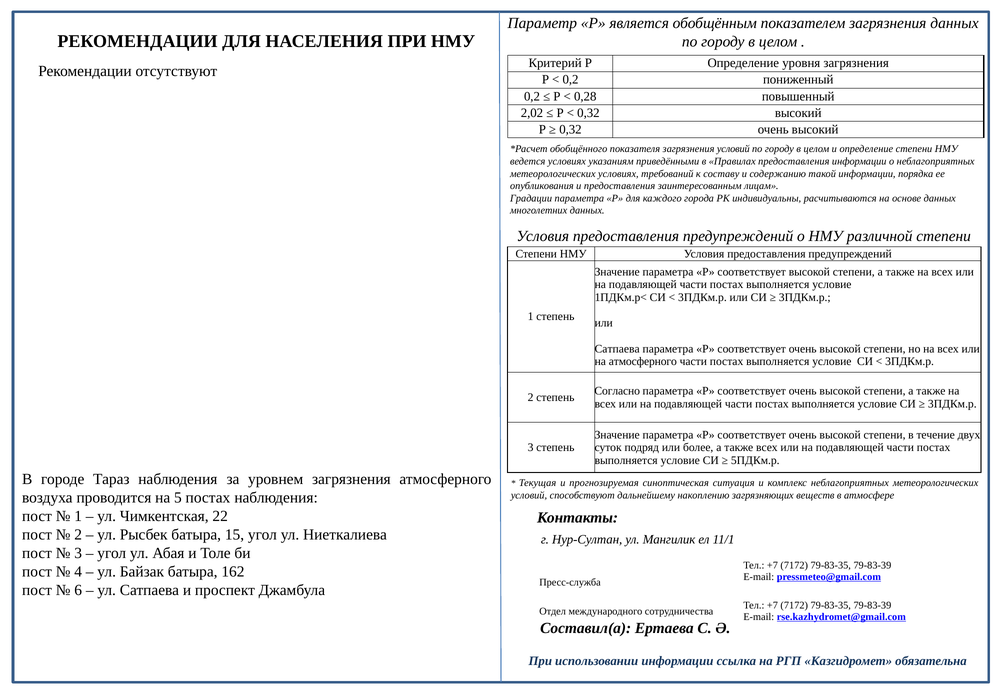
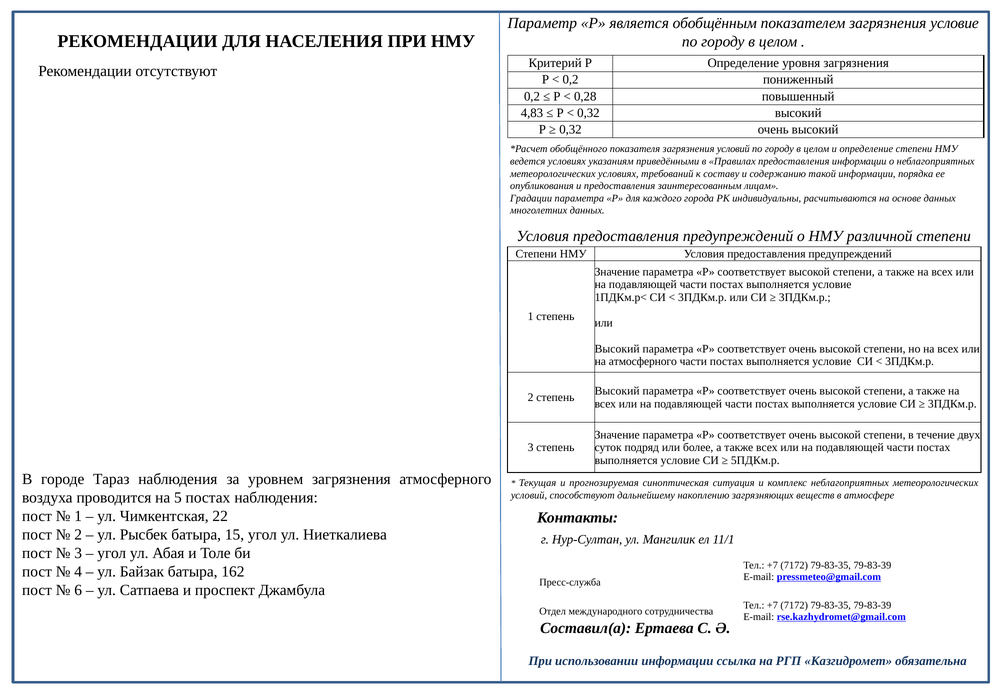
загрязнения данных: данных -> условие
2,02: 2,02 -> 4,83
Сатпаева at (617, 349): Сатпаева -> Высокий
Согласно at (617, 391): Согласно -> Высокий
